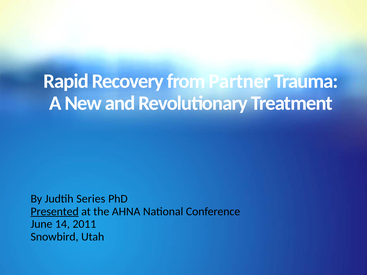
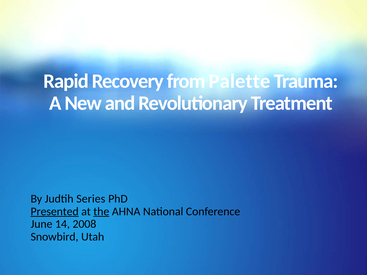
Partner: Partner -> Palette
the underline: none -> present
2011: 2011 -> 2008
